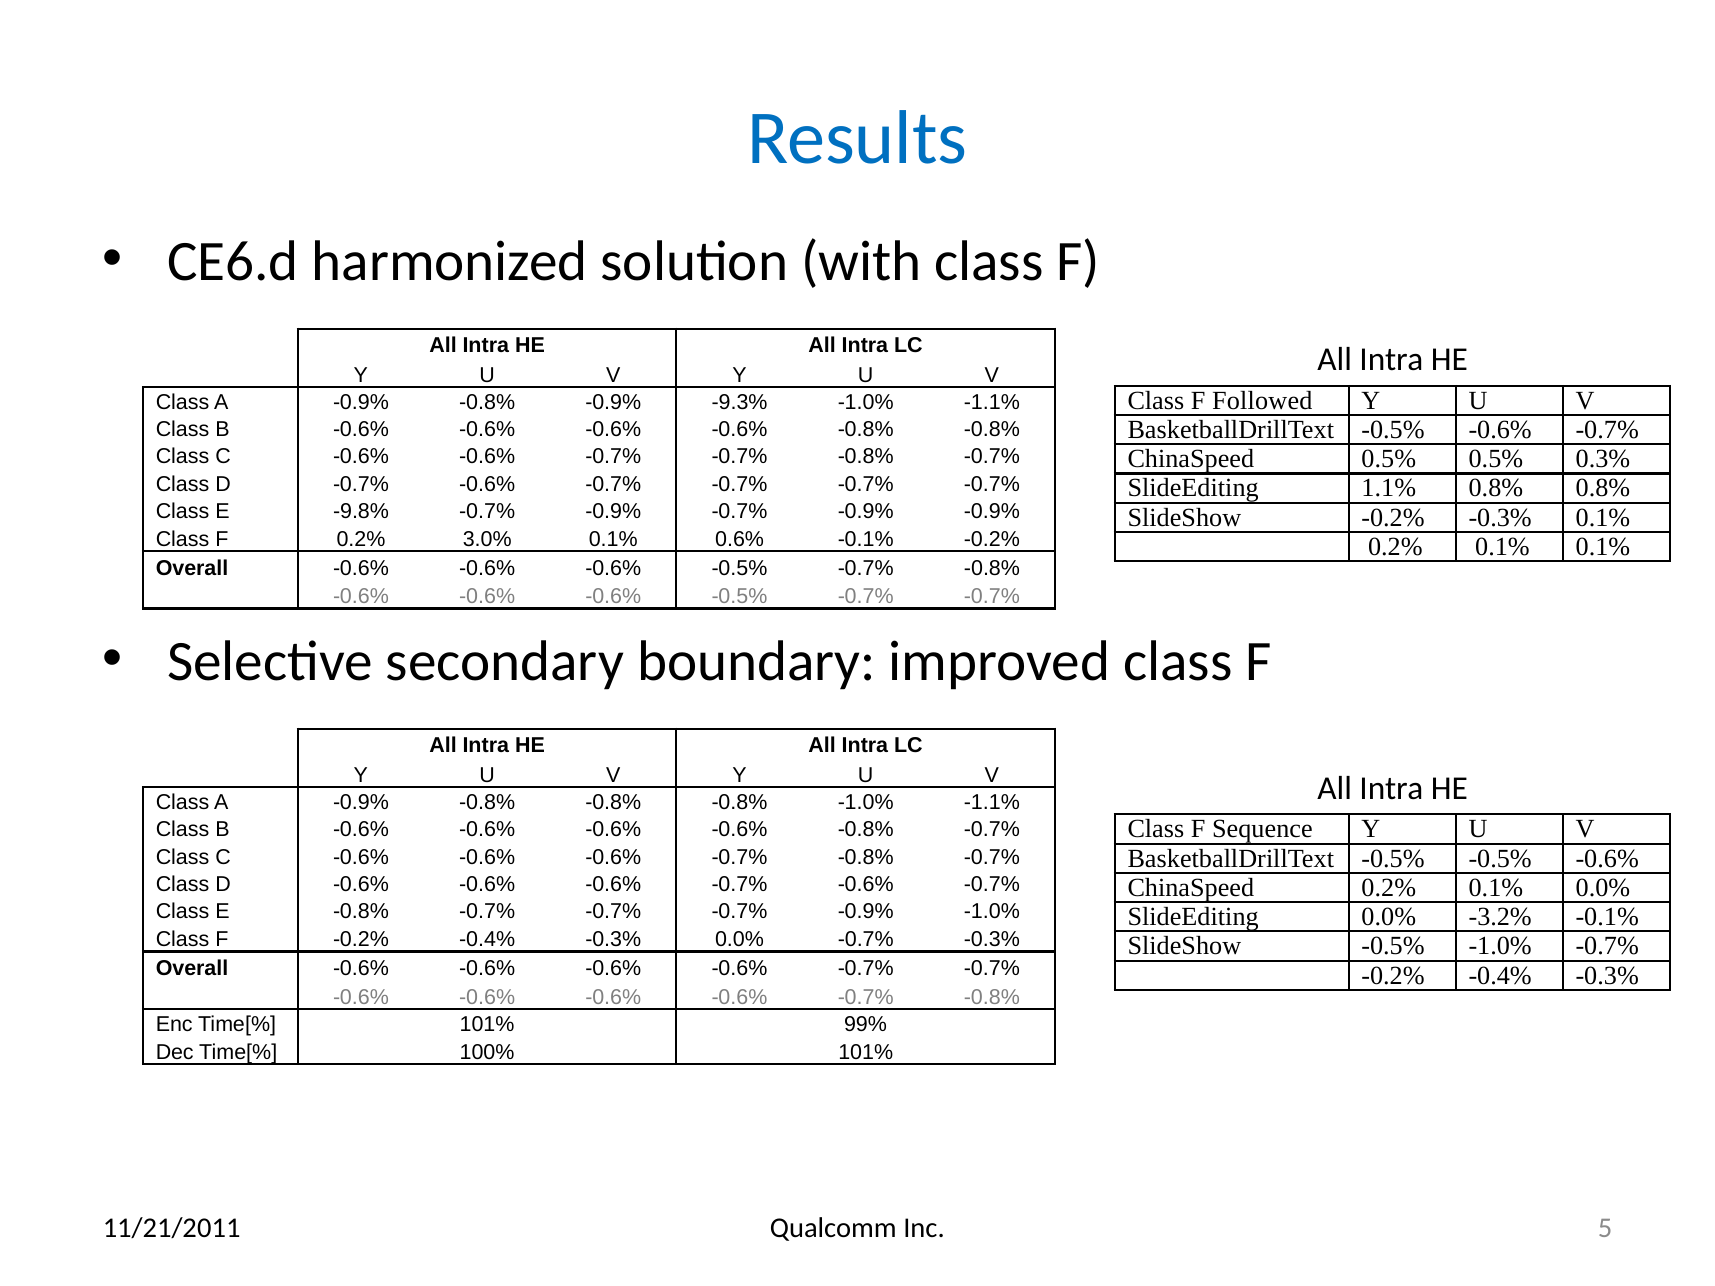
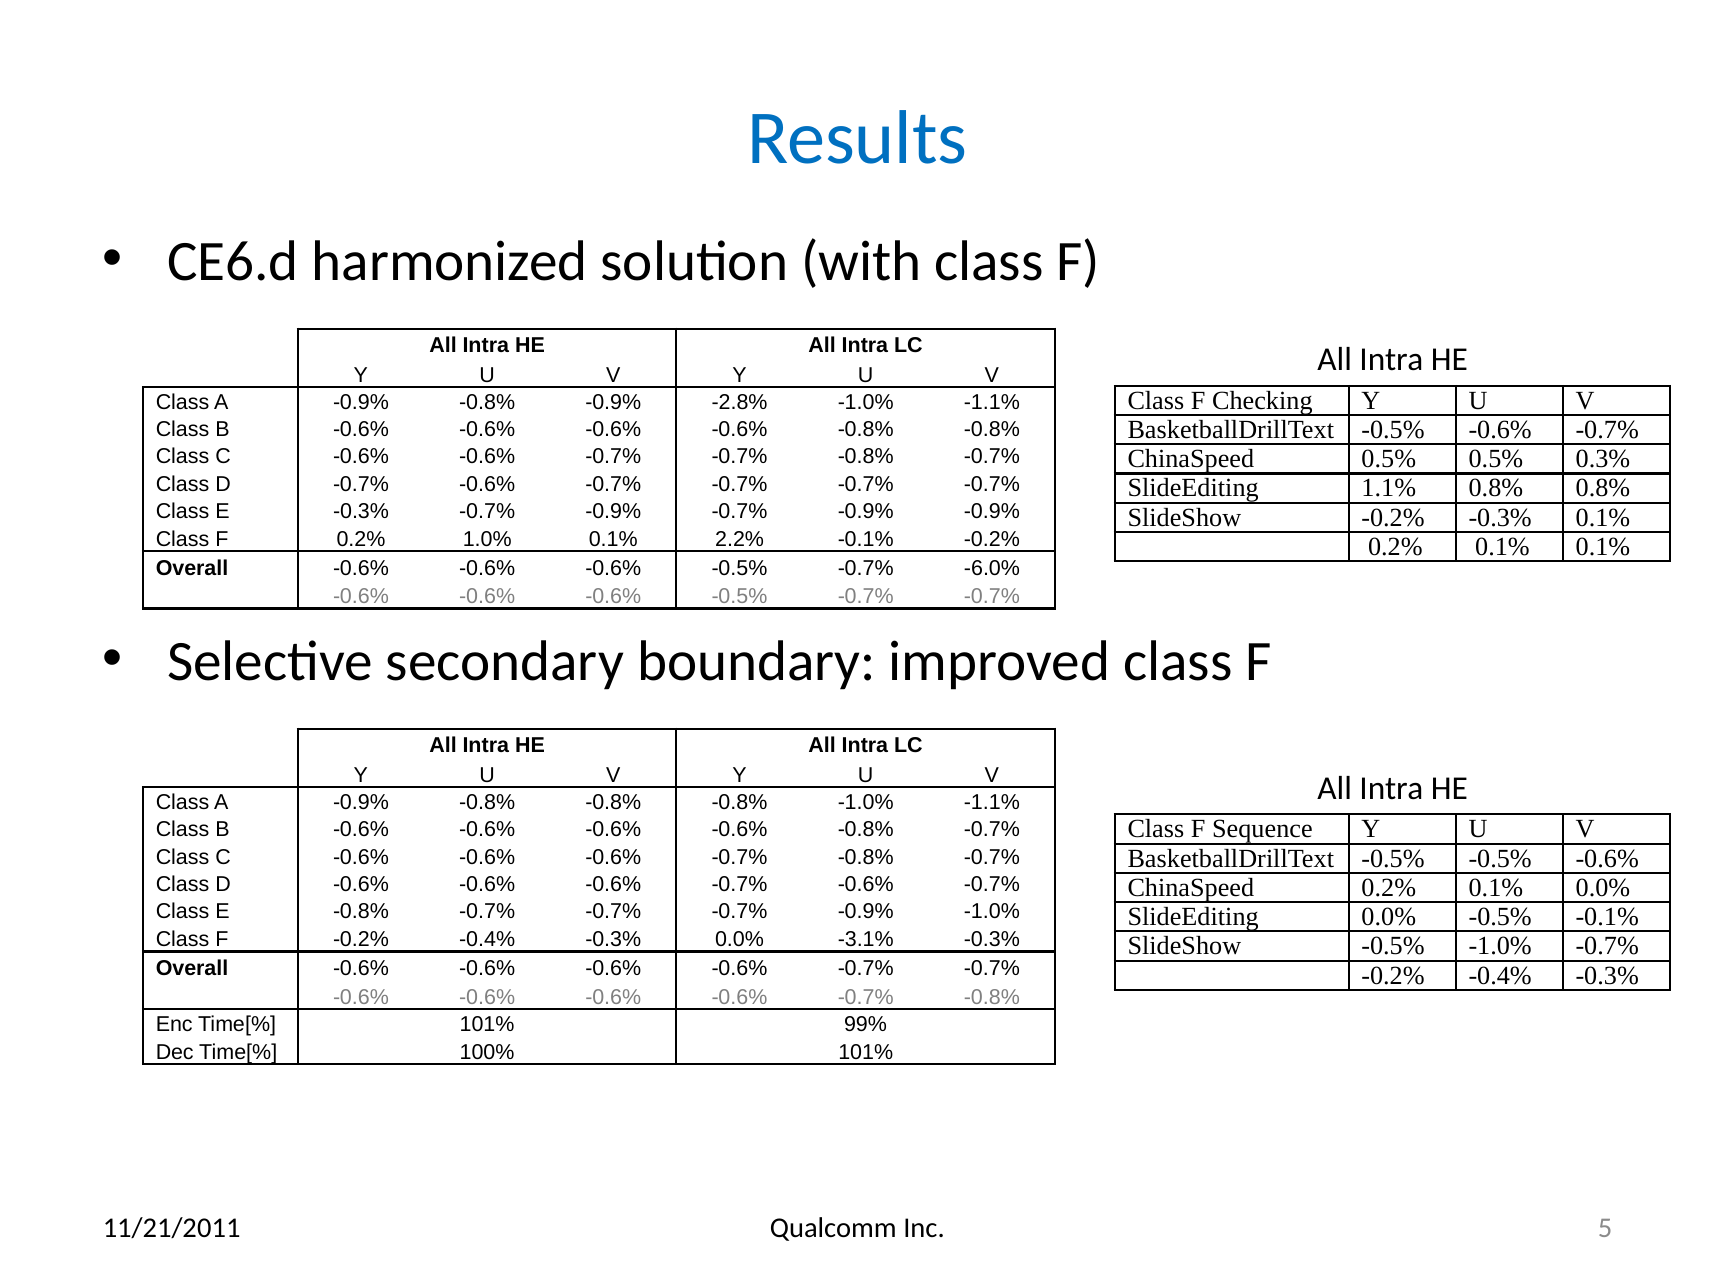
Followed: Followed -> Checking
-9.3%: -9.3% -> -2.8%
E -9.8%: -9.8% -> -0.3%
3.0%: 3.0% -> 1.0%
0.6%: 0.6% -> 2.2%
-0.5% -0.7% -0.8%: -0.8% -> -6.0%
0.0% -3.2%: -3.2% -> -0.5%
0.0% -0.7%: -0.7% -> -3.1%
